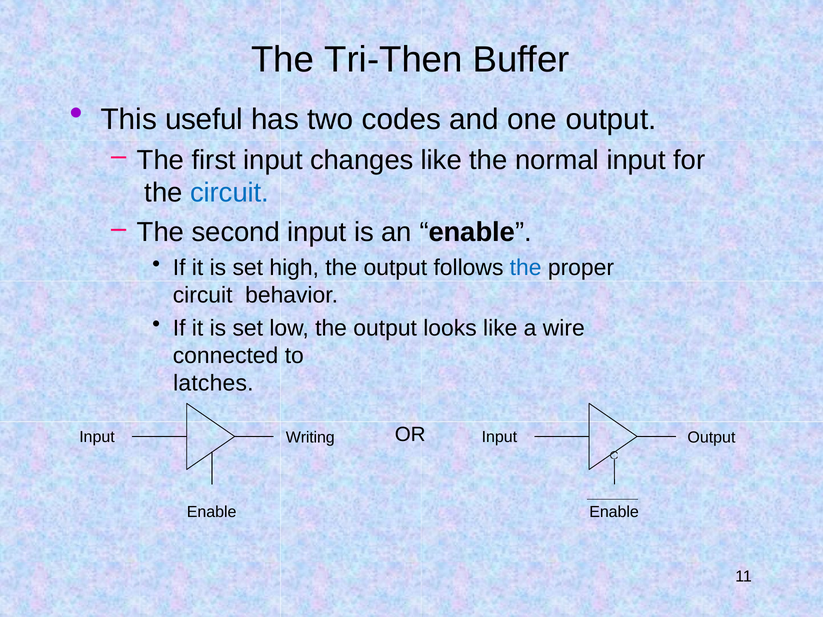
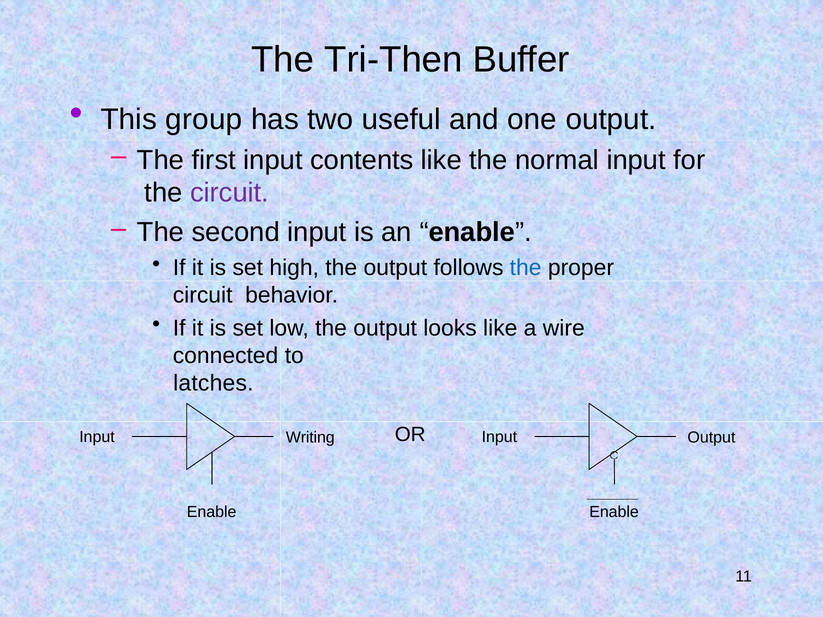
useful: useful -> group
codes: codes -> useful
changes: changes -> contents
circuit at (230, 193) colour: blue -> purple
